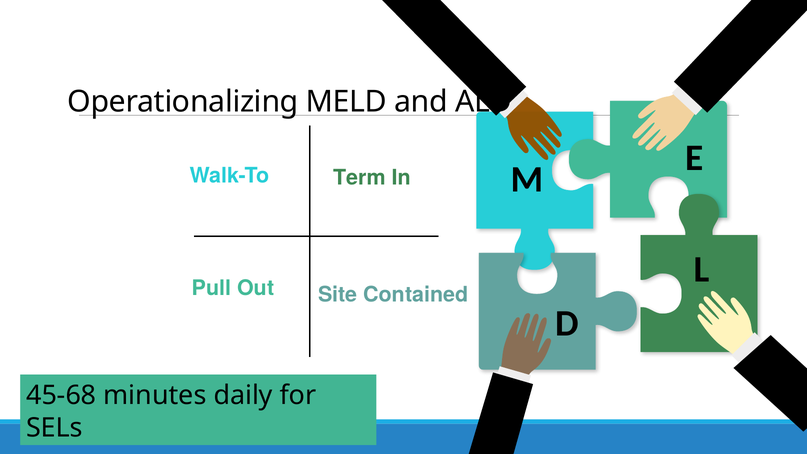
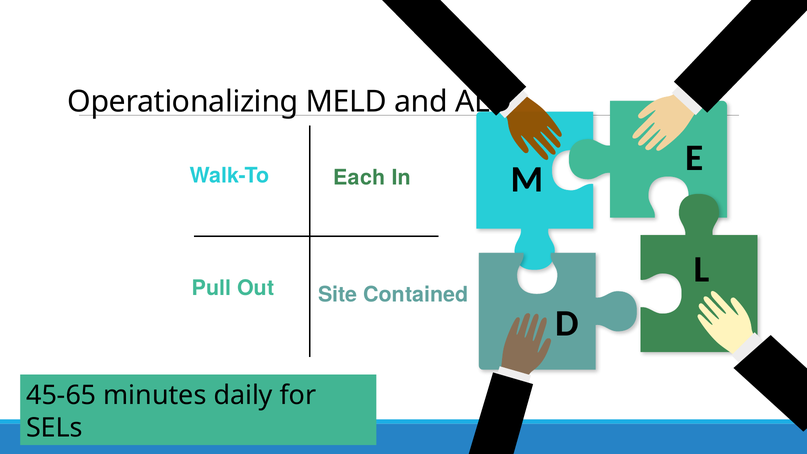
Term: Term -> Each
45-68: 45-68 -> 45-65
